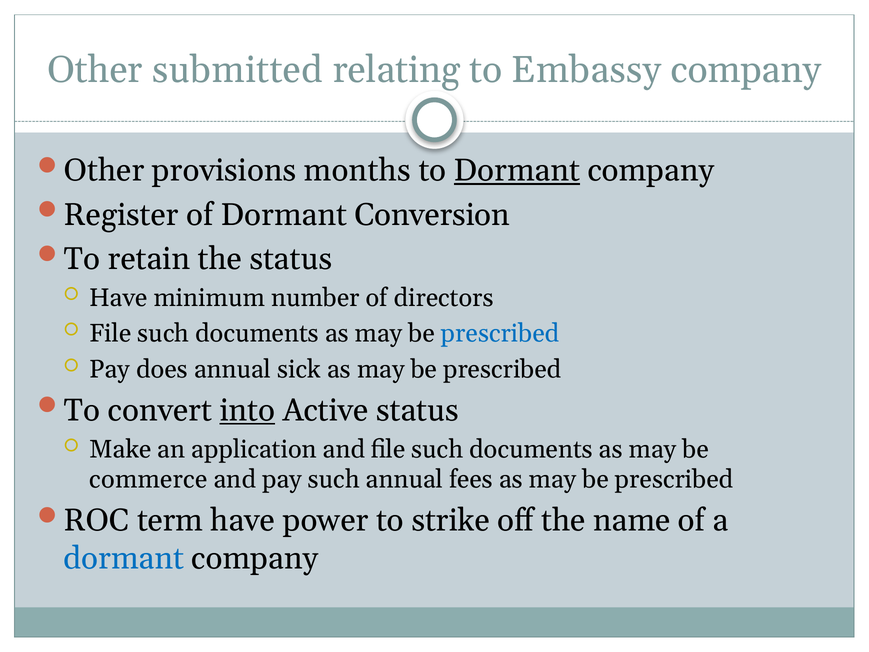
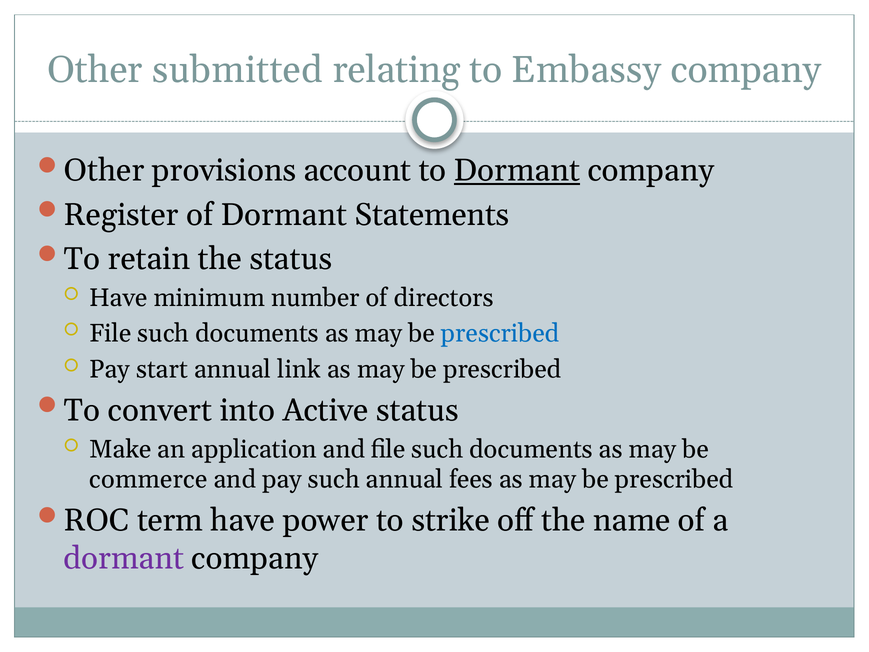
months: months -> account
Conversion: Conversion -> Statements
does: does -> start
sick: sick -> link
into underline: present -> none
dormant at (124, 558) colour: blue -> purple
